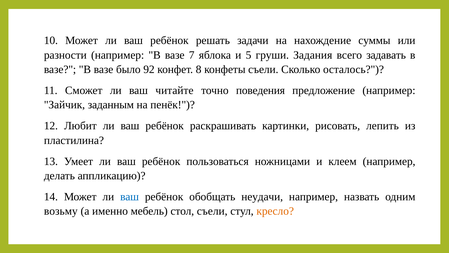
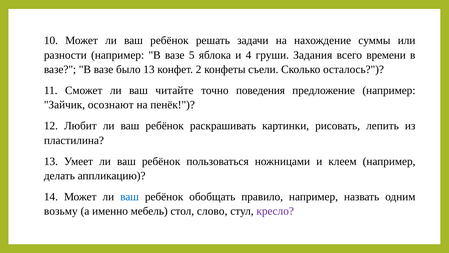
7: 7 -> 5
5: 5 -> 4
задавать: задавать -> времени
было 92: 92 -> 13
8: 8 -> 2
заданным: заданным -> осознают
неудачи: неудачи -> правило
стол съели: съели -> слово
кресло colour: orange -> purple
